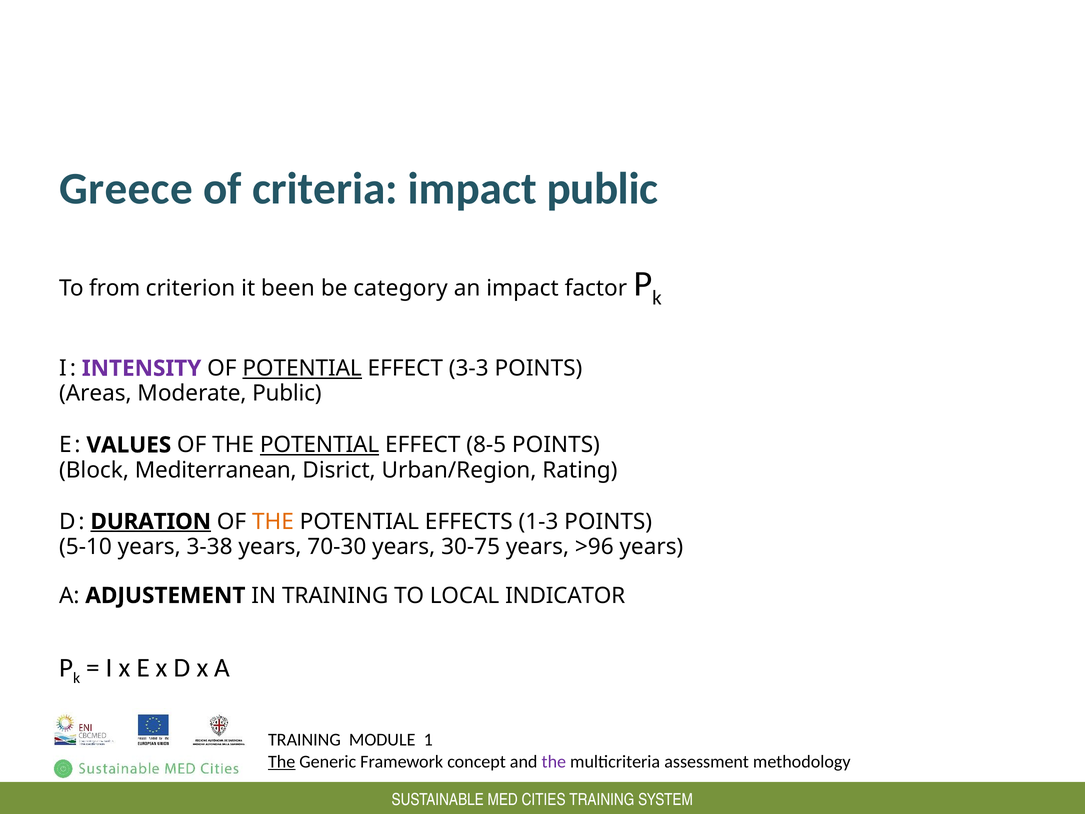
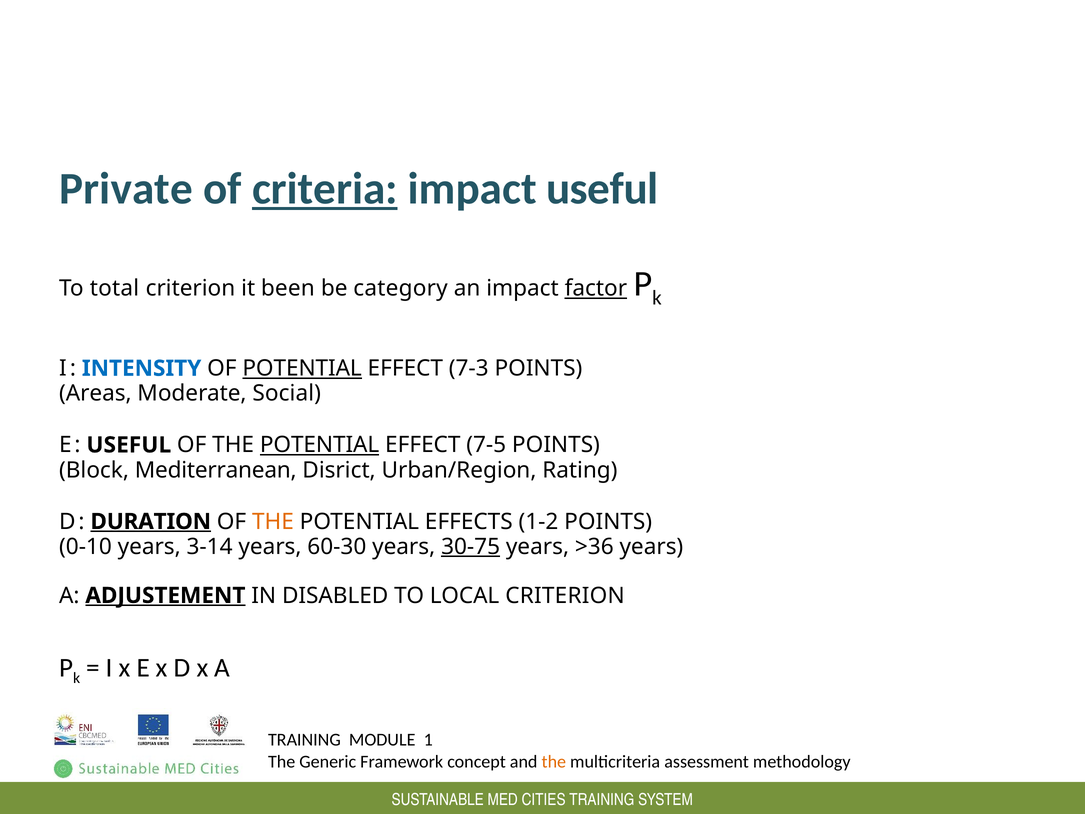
Greece: Greece -> Private
criteria underline: none -> present
impact public: public -> useful
from: from -> total
factor underline: none -> present
INTENSITY colour: purple -> blue
3-3: 3-3 -> 7-3
Moderate Public: Public -> Social
VALUES at (129, 445): VALUES -> USEFUL
8-5: 8-5 -> 7-5
1-3: 1-3 -> 1-2
5-10: 5-10 -> 0-10
3-38: 3-38 -> 3-14
70-30: 70-30 -> 60-30
30-75 underline: none -> present
>96: >96 -> >36
ADJUSTEMENT underline: none -> present
IN TRAINING: TRAINING -> DISABLED
LOCAL INDICATOR: INDICATOR -> CRITERION
The at (282, 761) underline: present -> none
the at (554, 761) colour: purple -> orange
